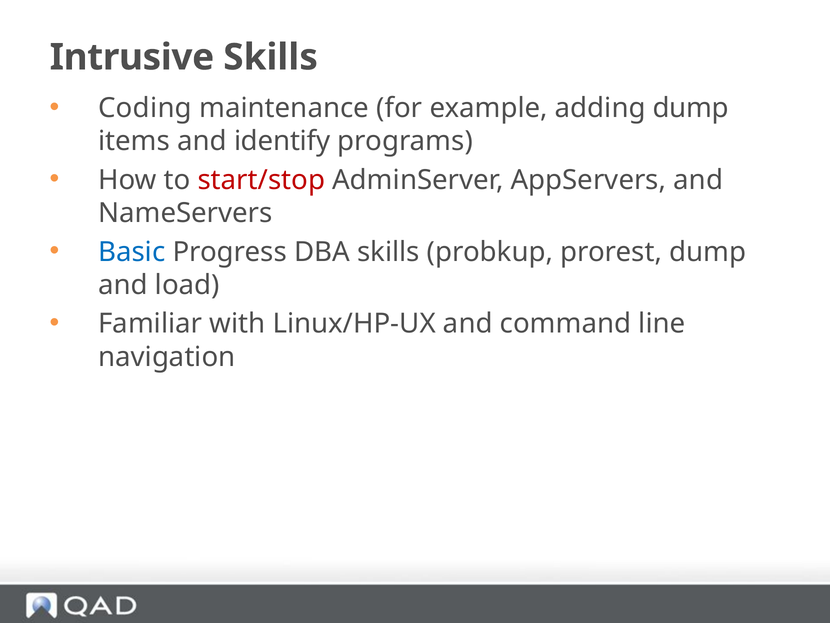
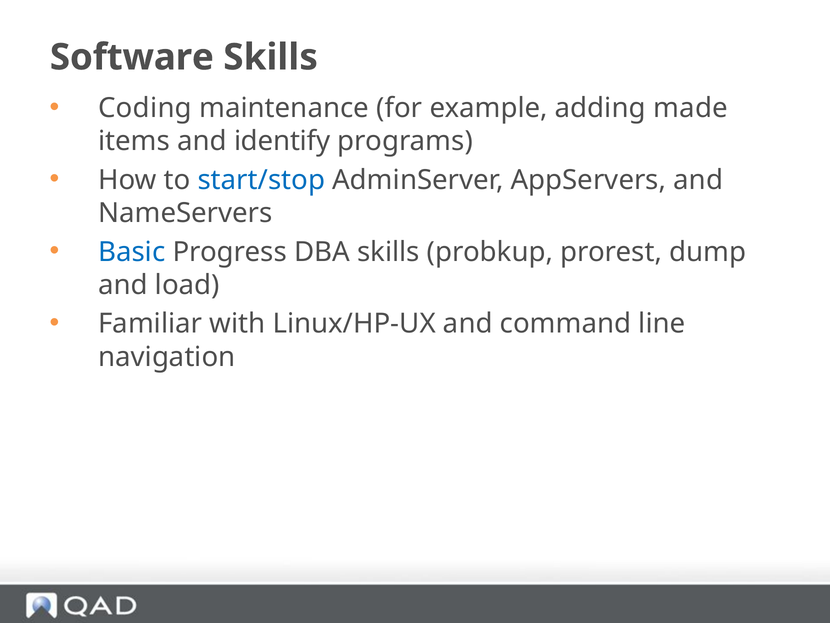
Intrusive: Intrusive -> Software
adding dump: dump -> made
start/stop colour: red -> blue
